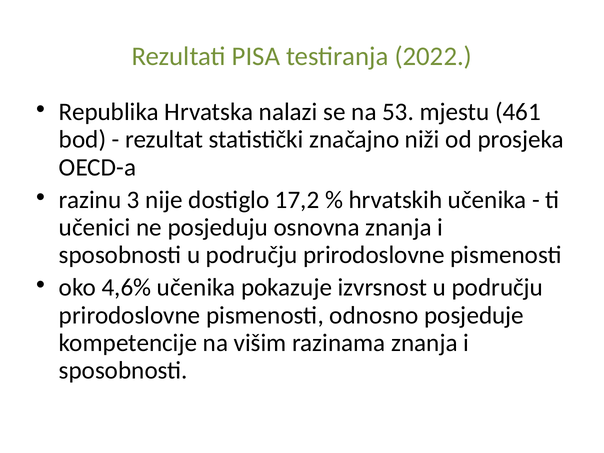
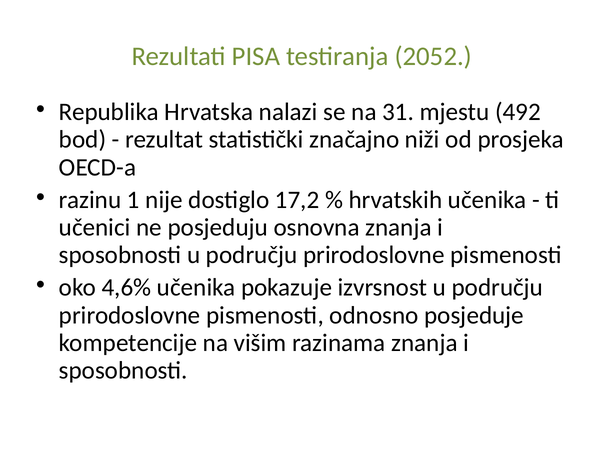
2022: 2022 -> 2052
53: 53 -> 31
461: 461 -> 492
3: 3 -> 1
